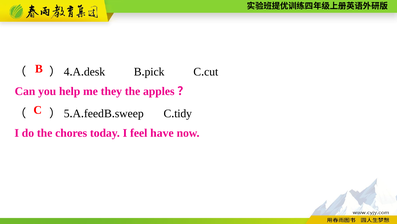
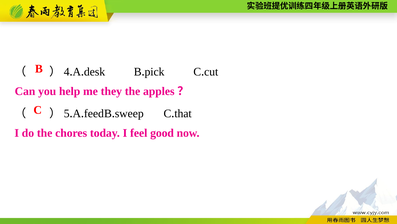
tidy: tidy -> that
have: have -> good
